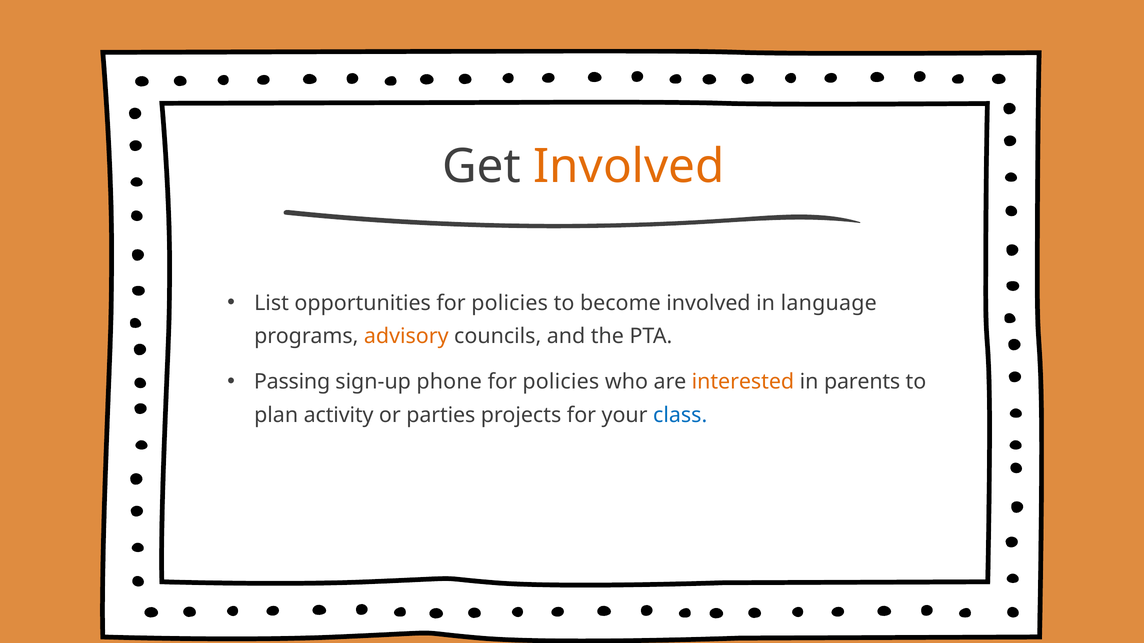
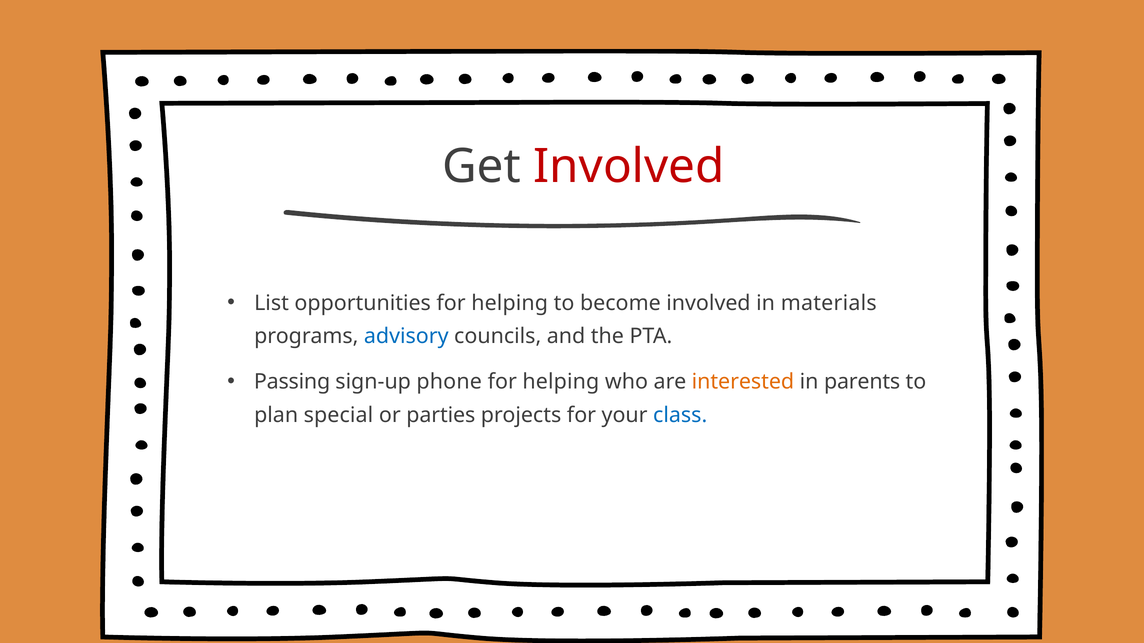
Involved at (629, 167) colour: orange -> red
opportunities for policies: policies -> helping
language: language -> materials
advisory colour: orange -> blue
policies at (561, 382): policies -> helping
activity: activity -> special
